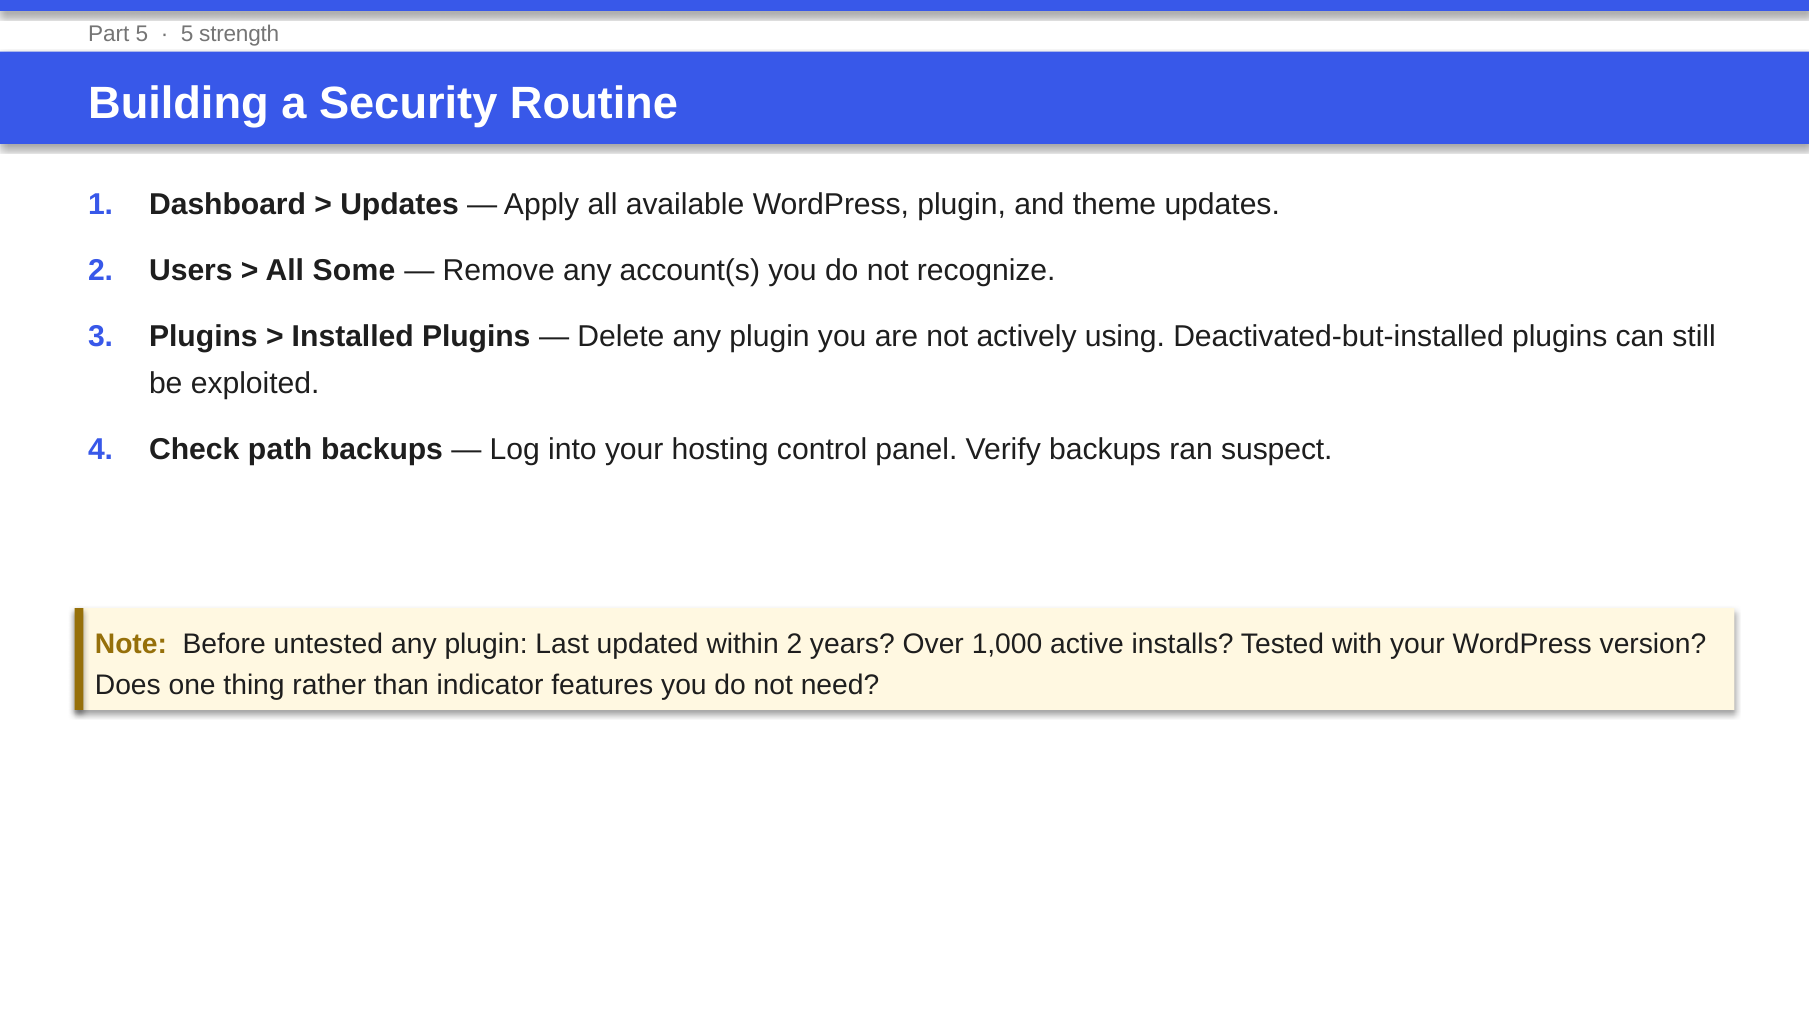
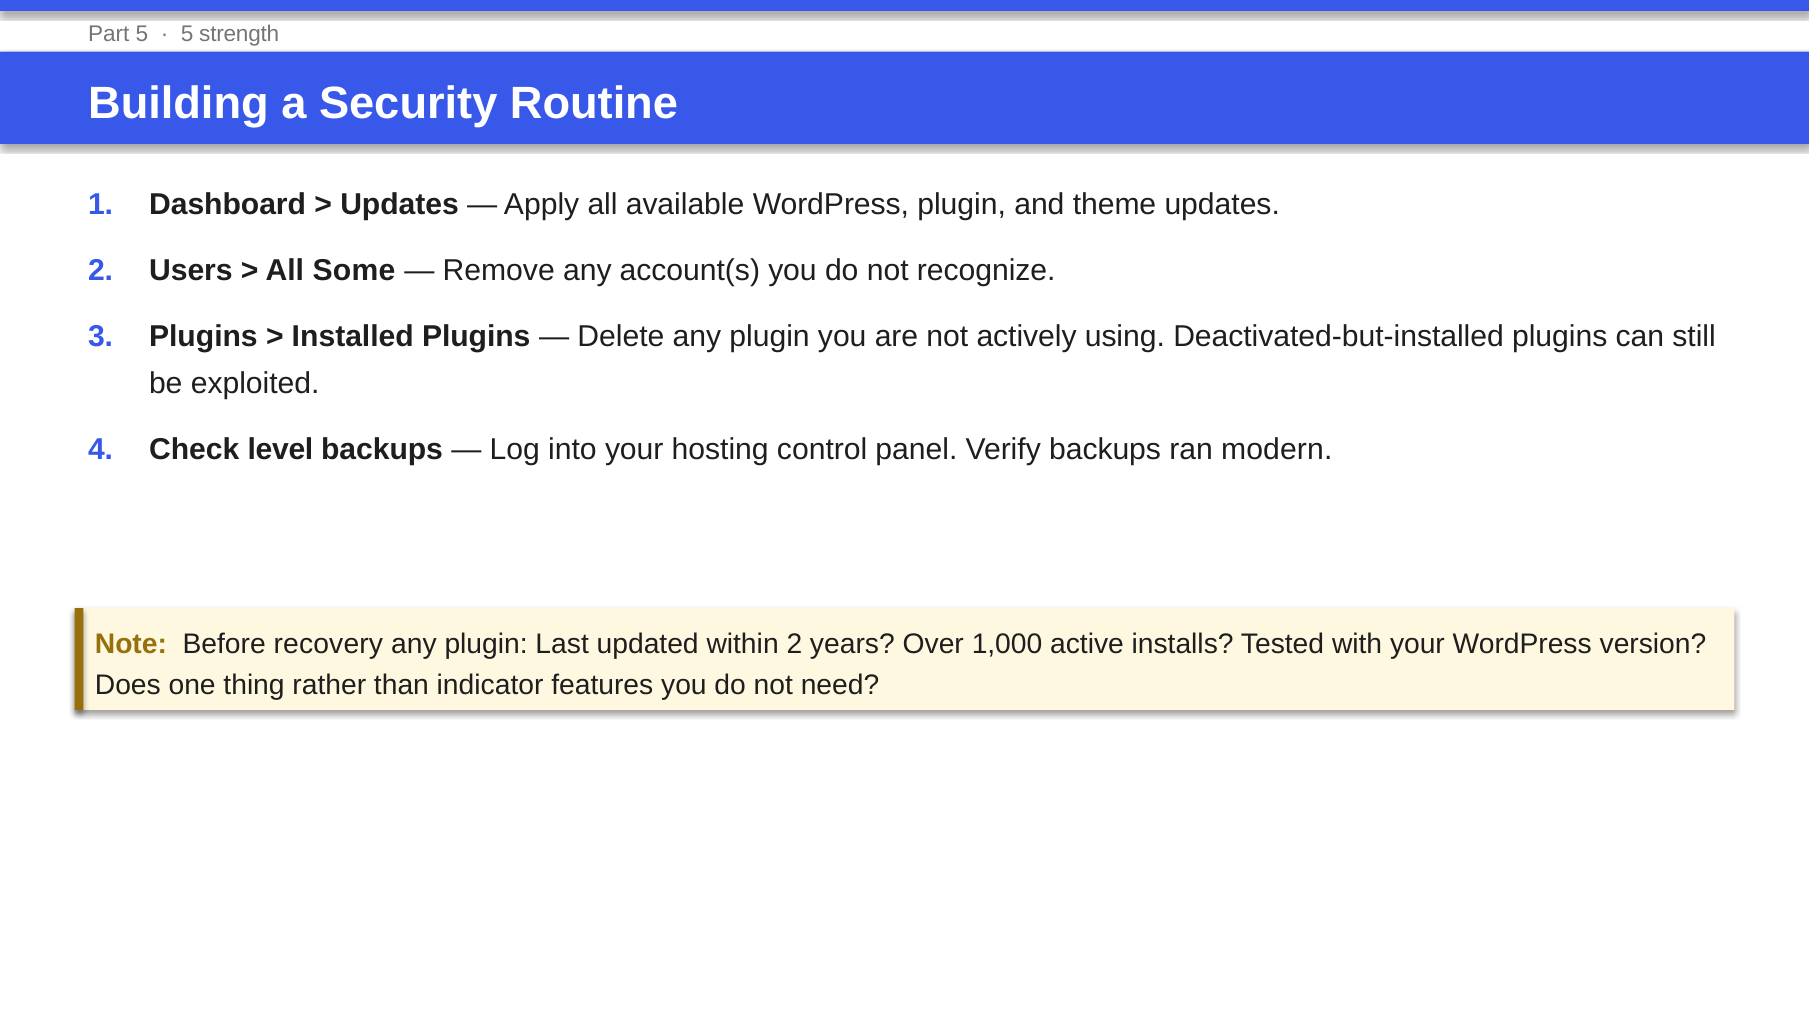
path: path -> level
suspect: suspect -> modern
untested: untested -> recovery
